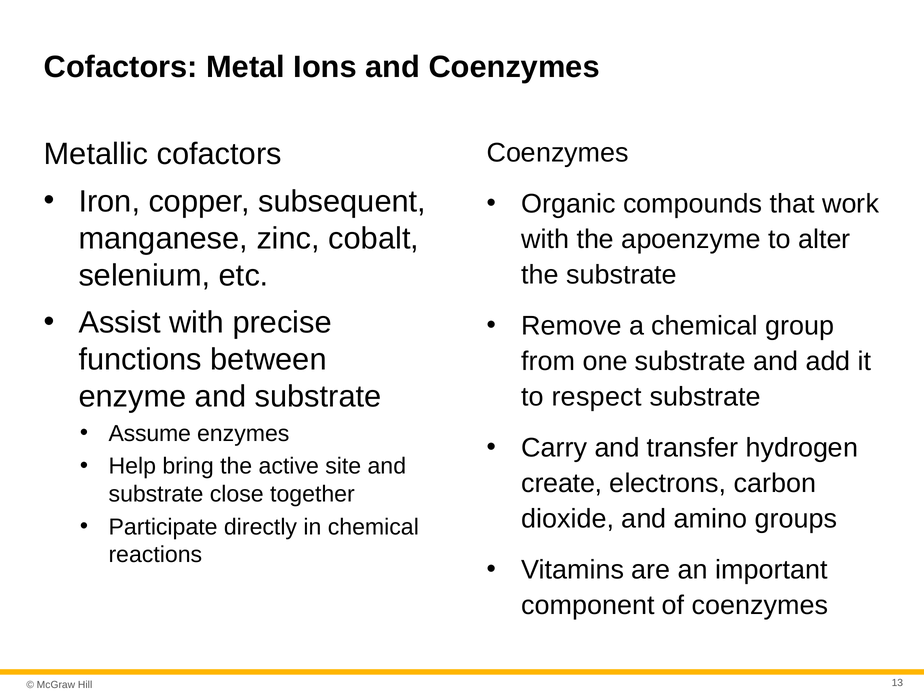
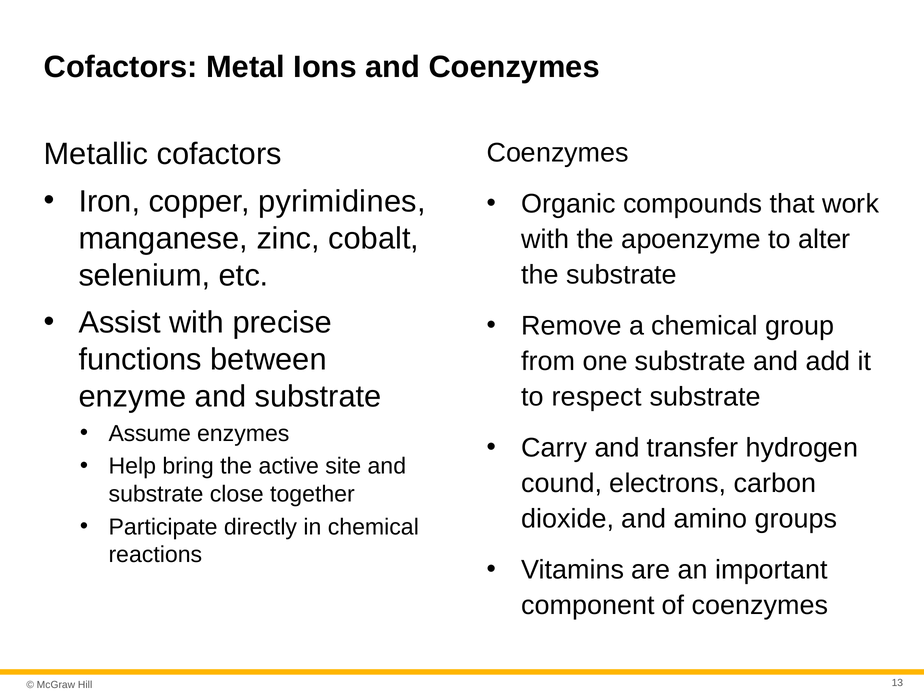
subsequent: subsequent -> pyrimidines
create: create -> cound
